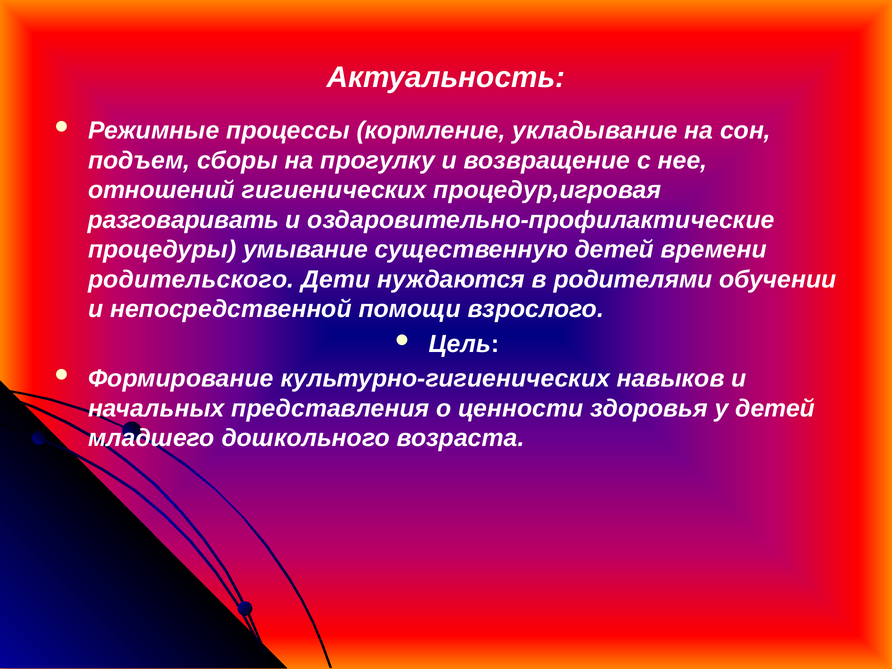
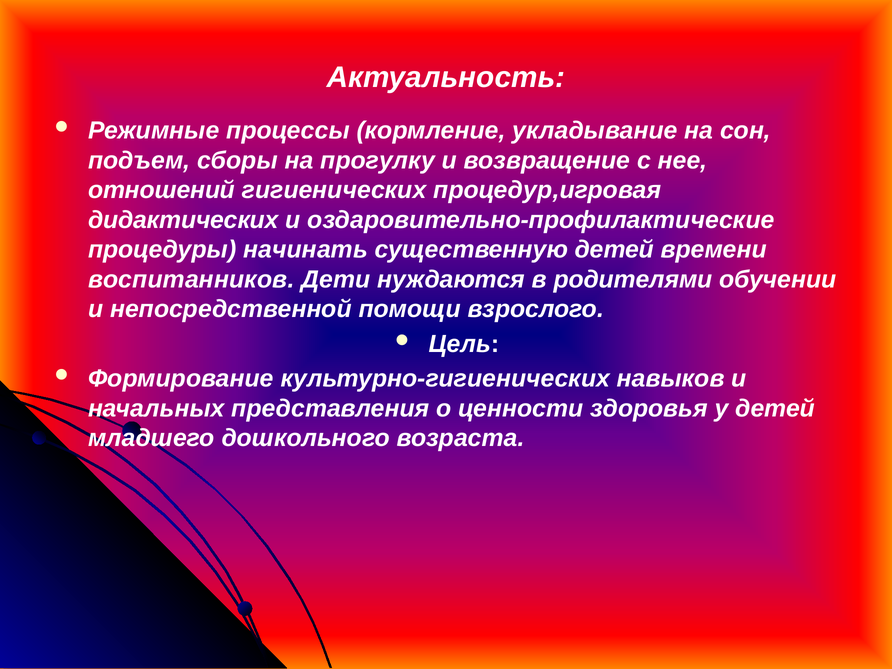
разговаривать: разговаривать -> дидактических
умывание: умывание -> начинать
родительского: родительского -> воспитанников
